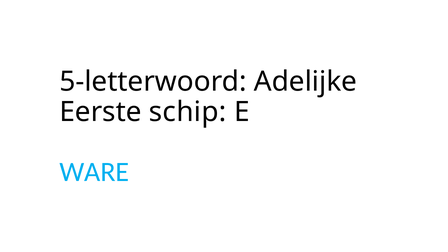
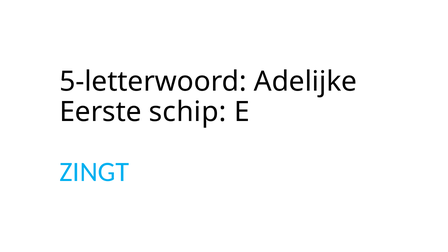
WARE: WARE -> ZINGT
